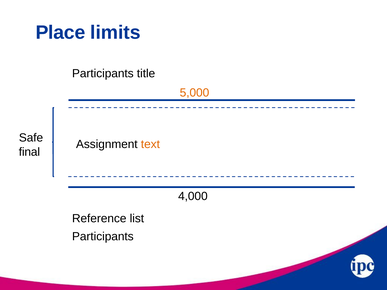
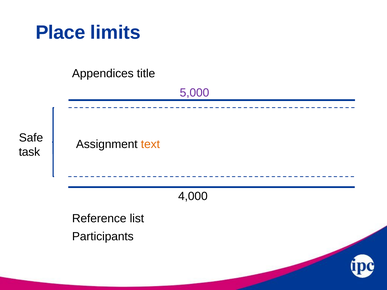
Participants at (103, 74): Participants -> Appendices
5,000 colour: orange -> purple
final: final -> task
